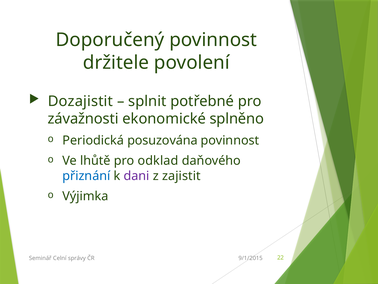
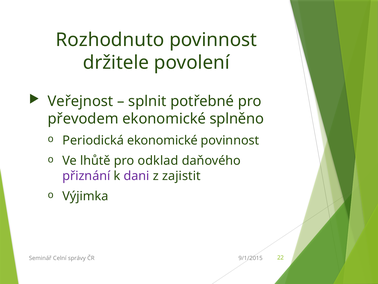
Doporučený: Doporučený -> Rozhodnuto
Dozajistit: Dozajistit -> Veřejnost
závažnosti: závažnosti -> převodem
Periodická posuzována: posuzována -> ekonomické
přiznání colour: blue -> purple
